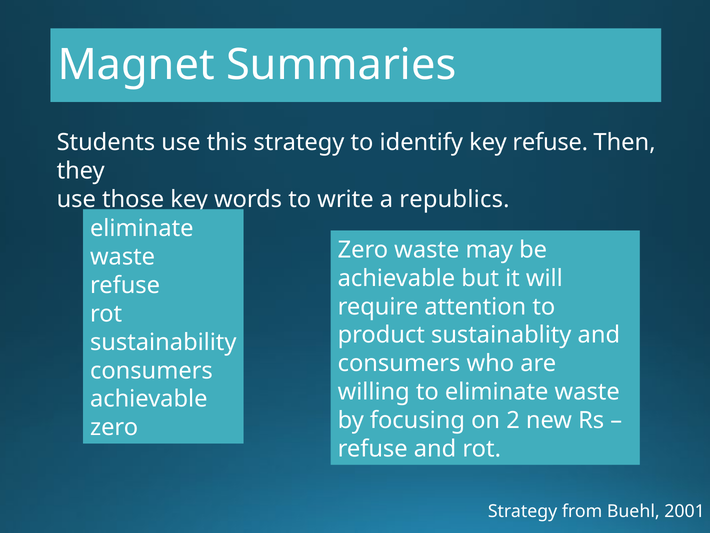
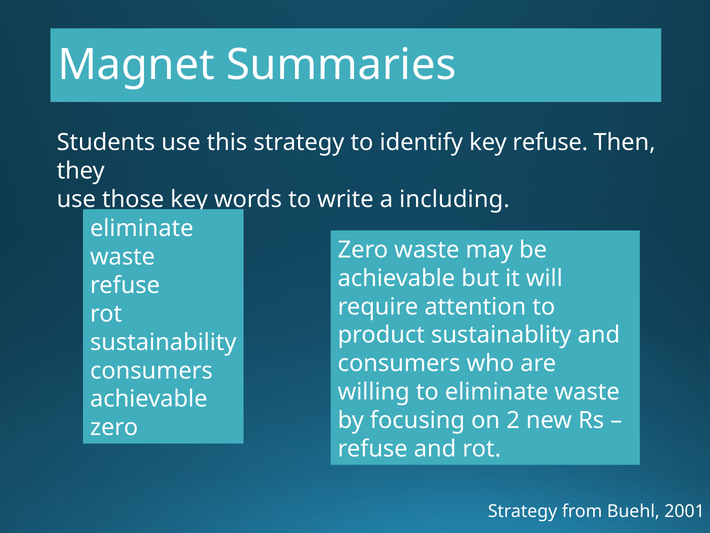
republics: republics -> including
